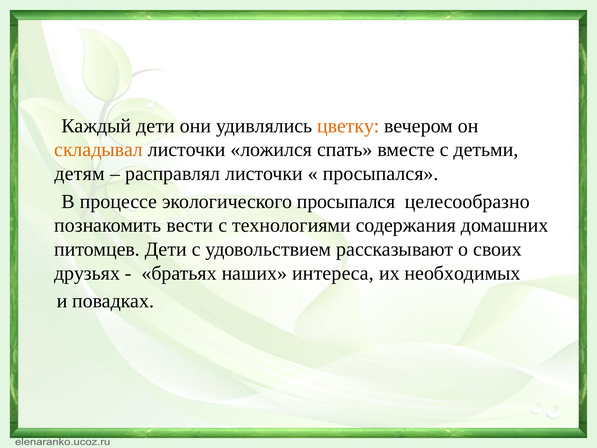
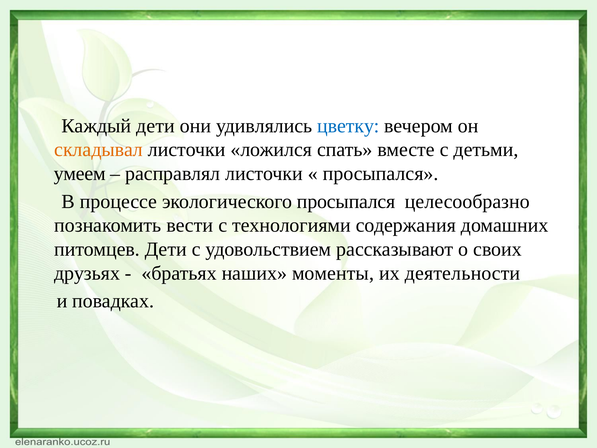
цветку colour: orange -> blue
детям: детям -> умеем
интереса: интереса -> моменты
необходимых: необходимых -> деятельности
